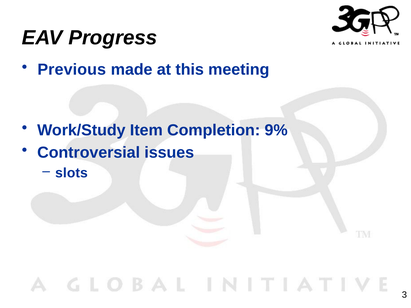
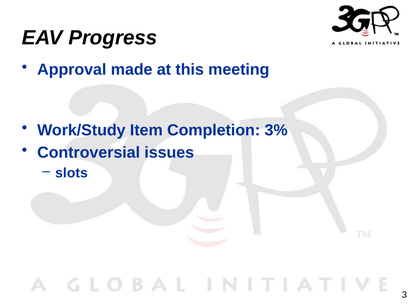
Previous: Previous -> Approval
9%: 9% -> 3%
